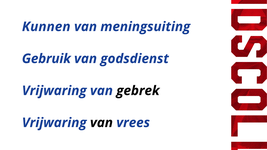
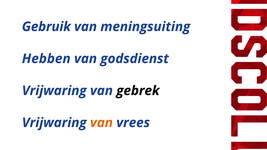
Kunnen: Kunnen -> Gebruik
Gebruik: Gebruik -> Hebben
van at (101, 123) colour: black -> orange
